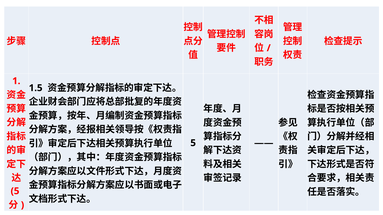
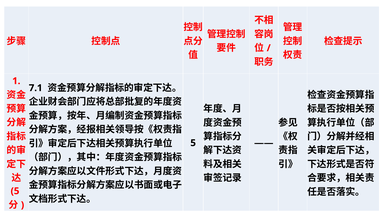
1.5: 1.5 -> 7.1
